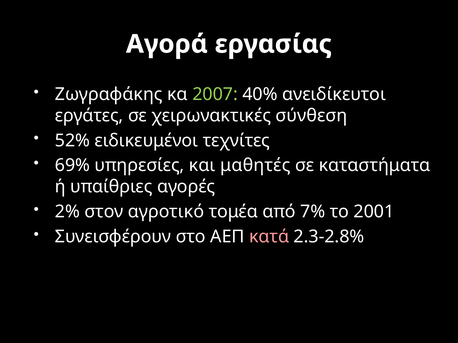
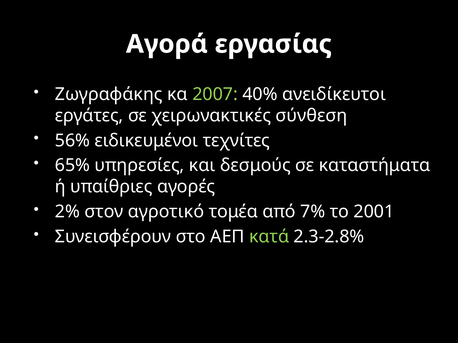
52%: 52% -> 56%
69%: 69% -> 65%
μαθητές: μαθητές -> δεσμούς
κατά colour: pink -> light green
